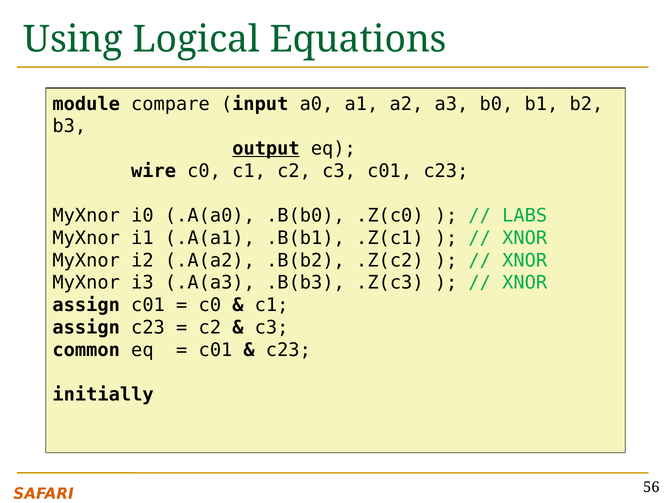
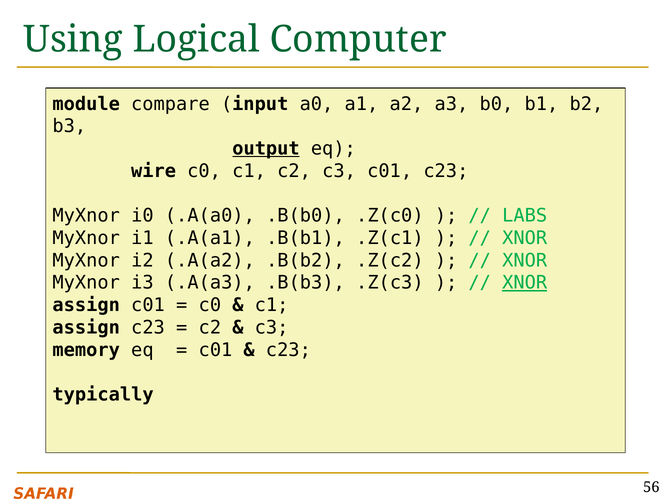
Equations: Equations -> Computer
XNOR at (525, 283) underline: none -> present
common: common -> memory
initially: initially -> typically
